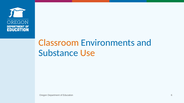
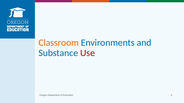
Use colour: orange -> red
